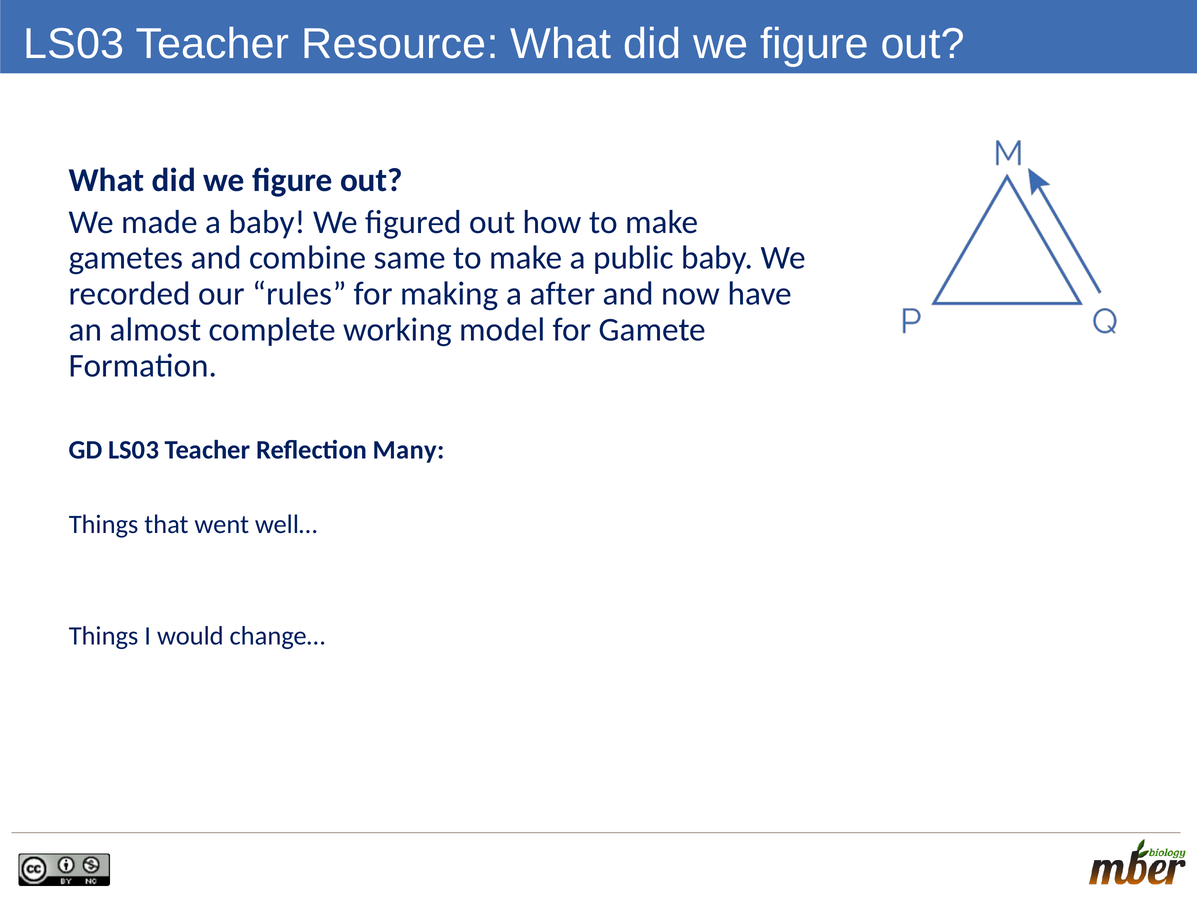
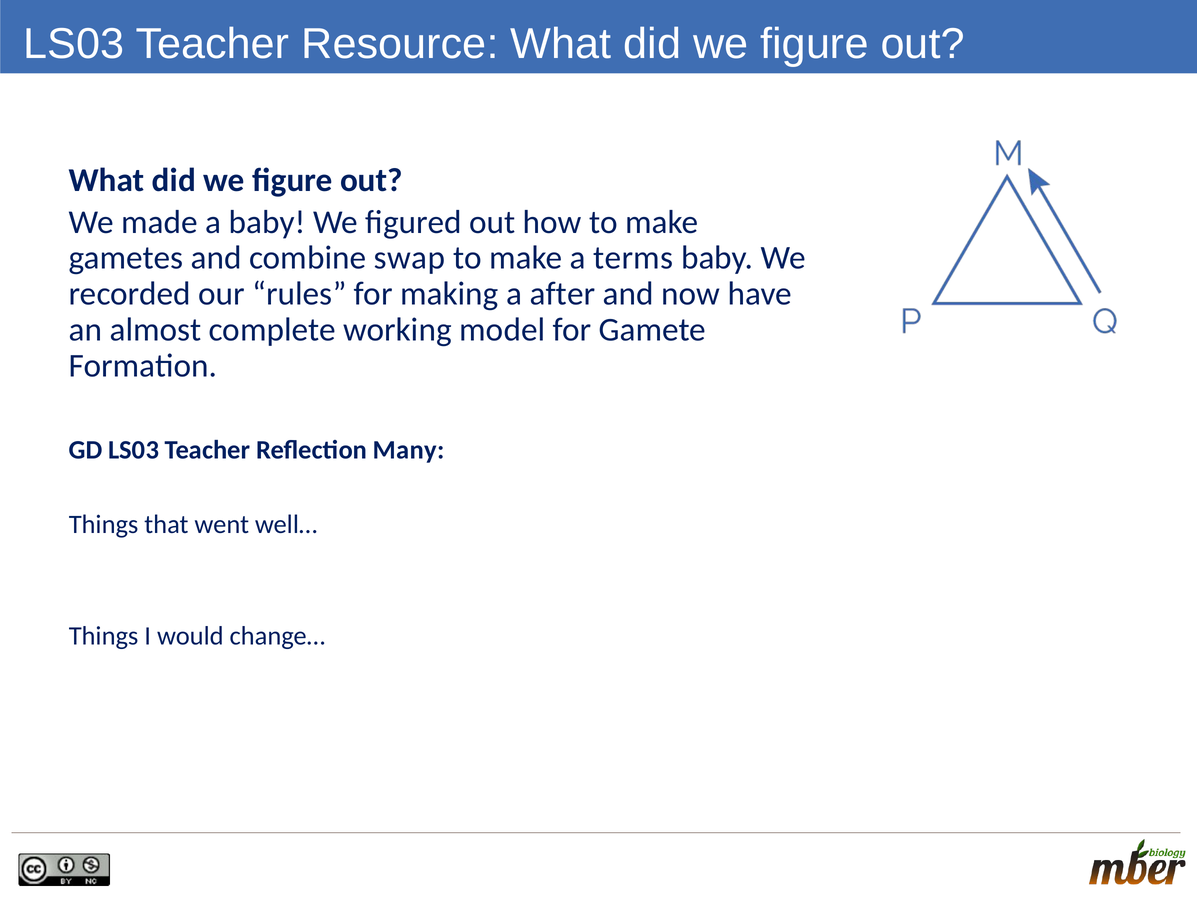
same: same -> swap
public: public -> terms
